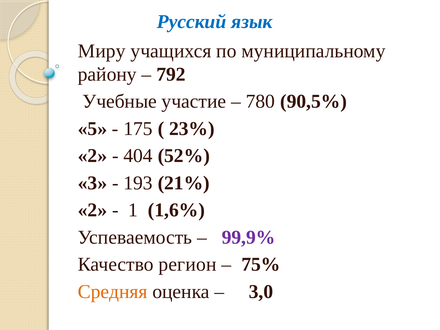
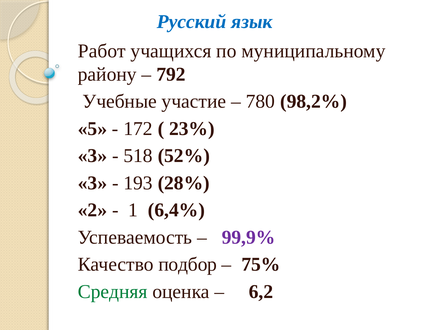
Миру: Миру -> Работ
90,5%: 90,5% -> 98,2%
175: 175 -> 172
2 at (92, 156): 2 -> 3
404: 404 -> 518
21%: 21% -> 28%
1,6%: 1,6% -> 6,4%
регион: регион -> подбор
Средняя colour: orange -> green
3,0: 3,0 -> 6,2
